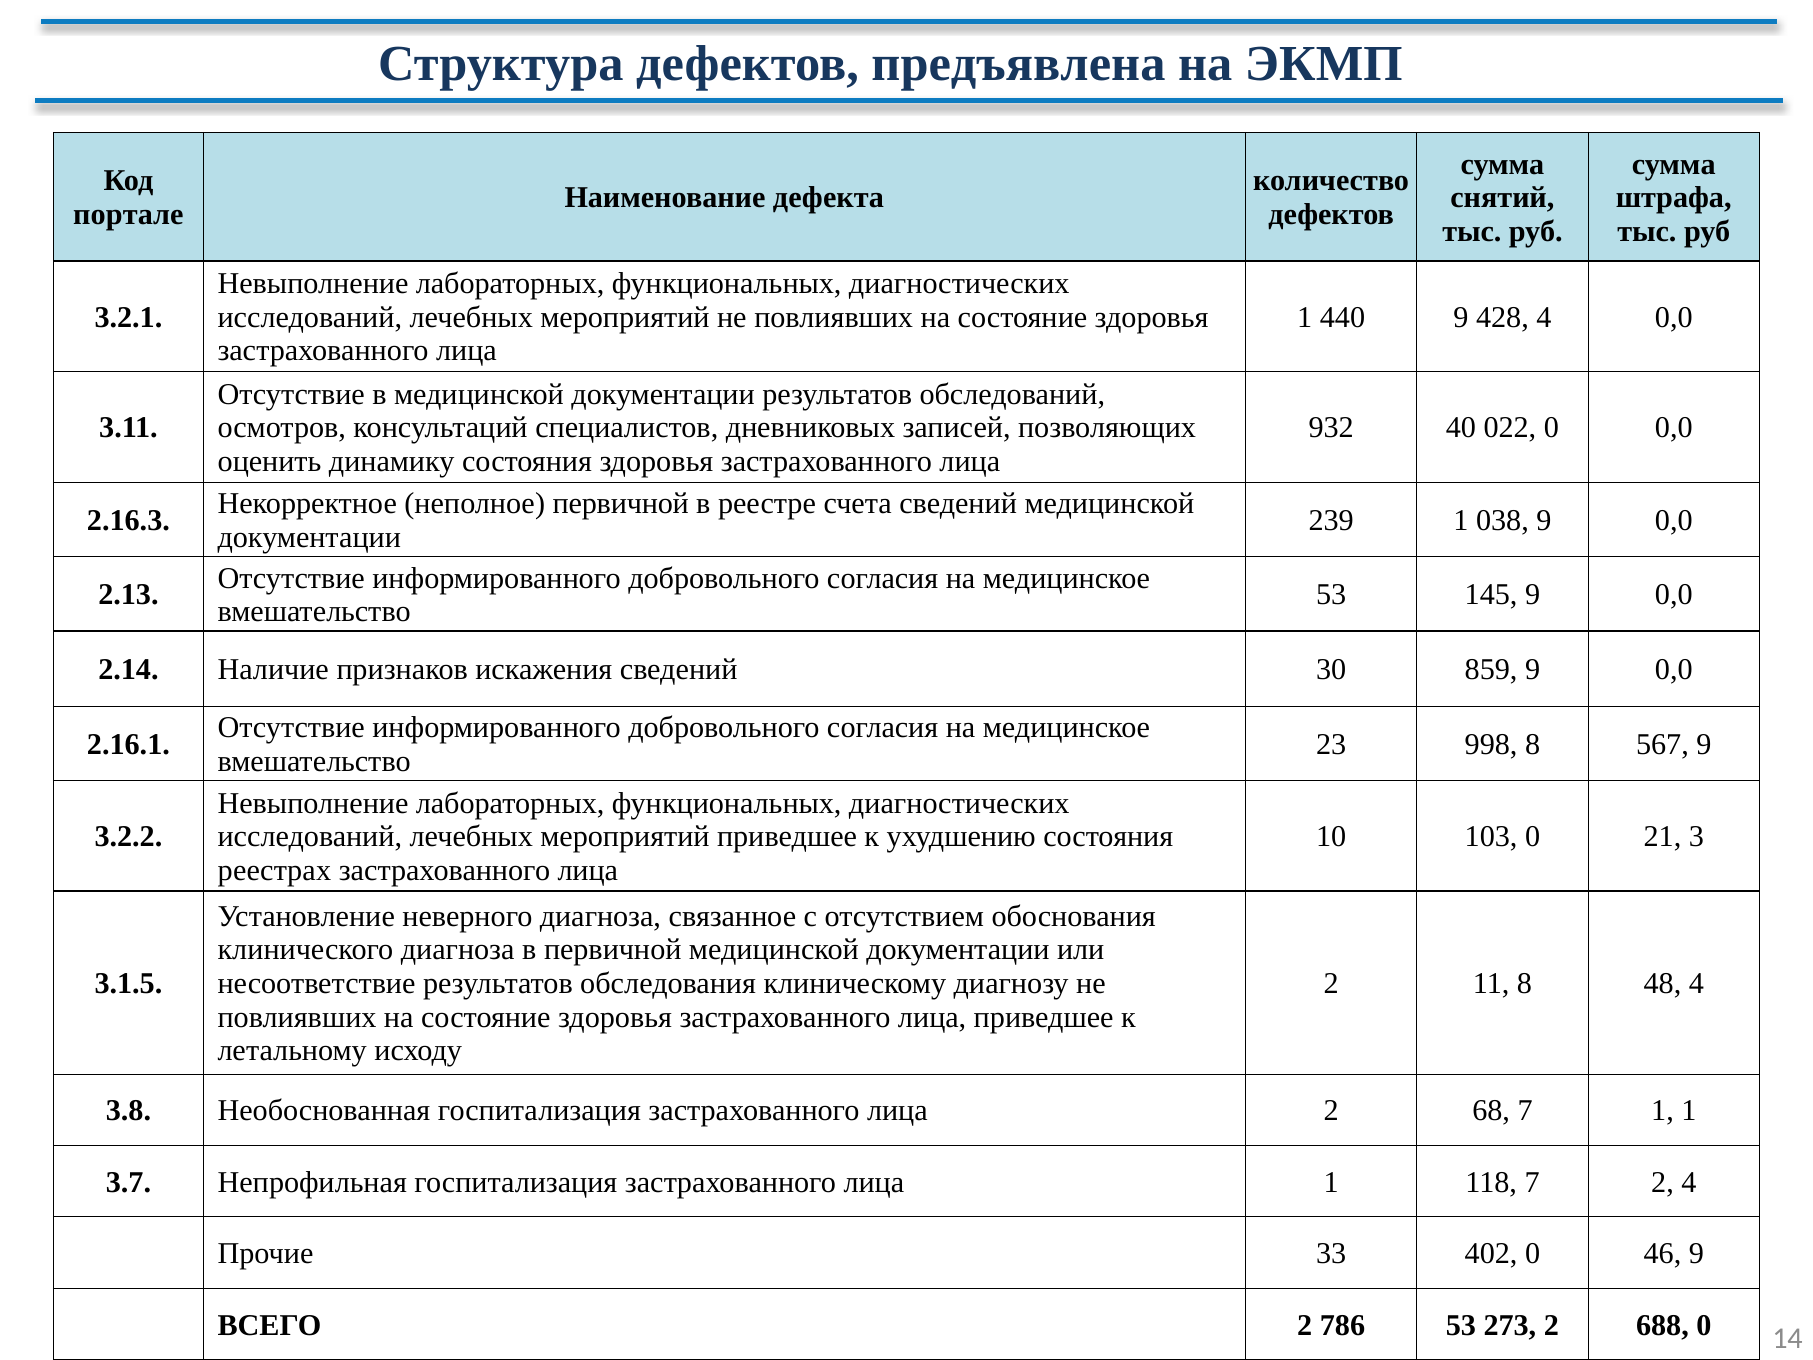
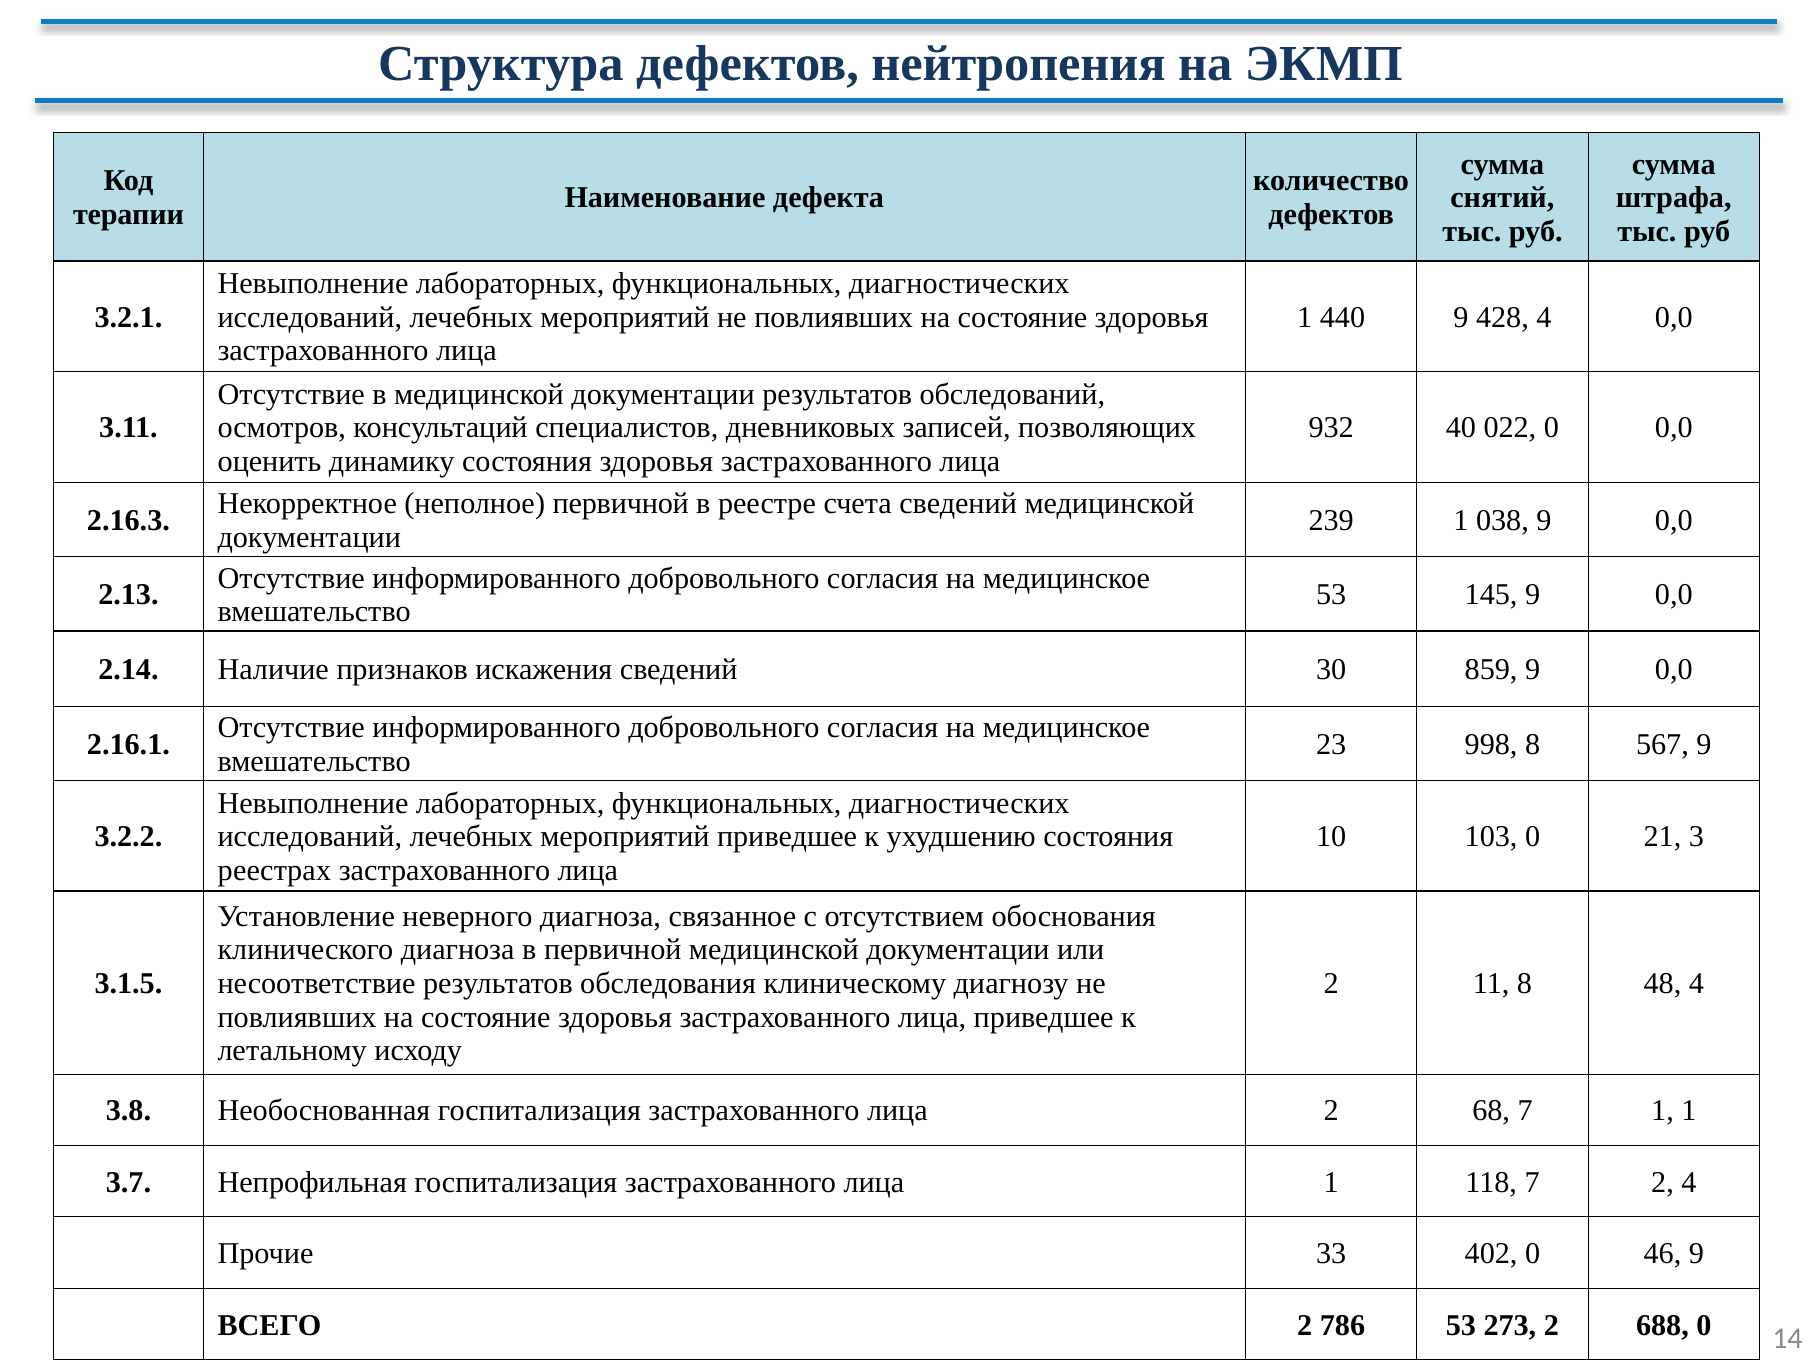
предъявлена: предъявлена -> нейтропения
портале: портале -> терапии
